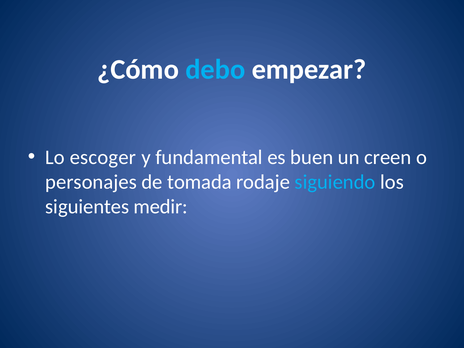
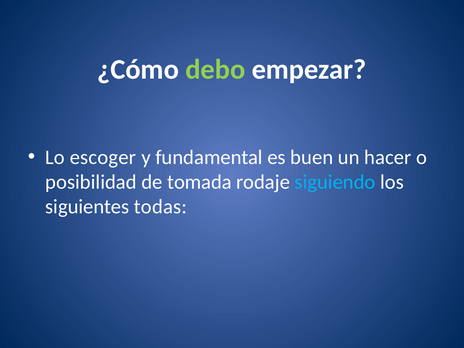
debo colour: light blue -> light green
creen: creen -> hacer
personajes: personajes -> posibilidad
medir: medir -> todas
